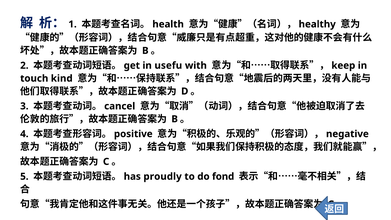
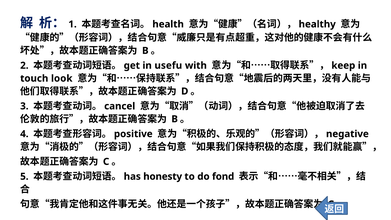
kind: kind -> look
proudly: proudly -> honesty
